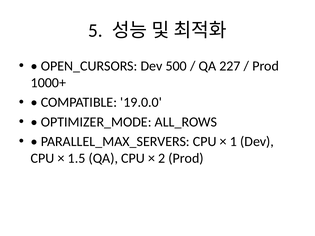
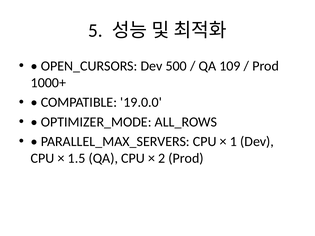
227: 227 -> 109
